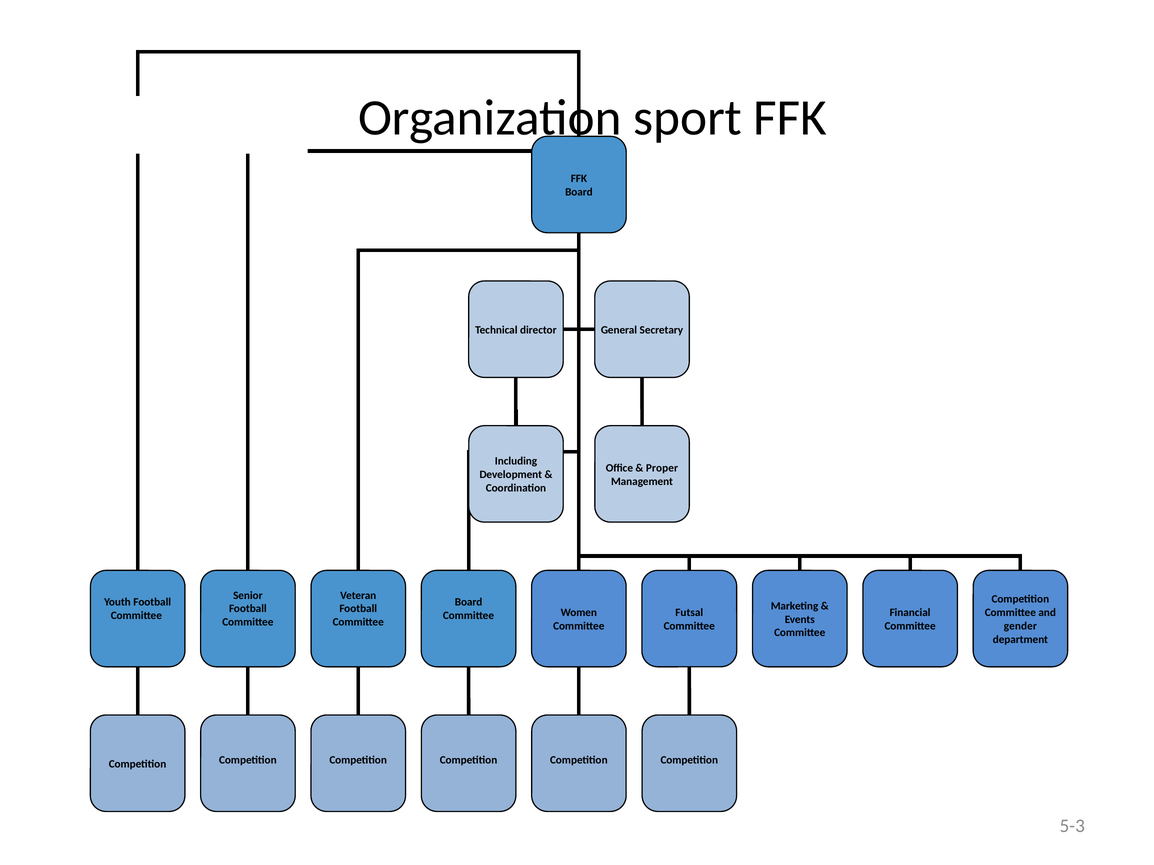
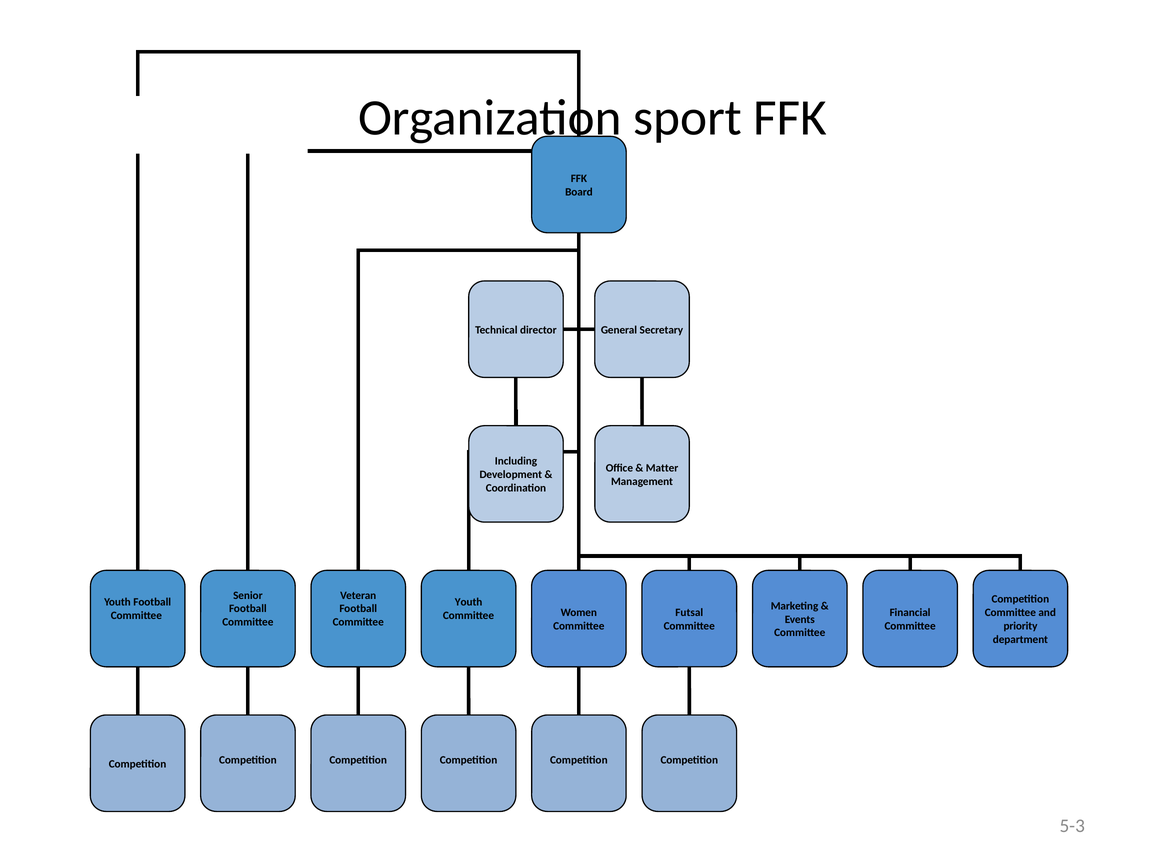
Proper: Proper -> Matter
Board at (469, 602): Board -> Youth
gender: gender -> priority
